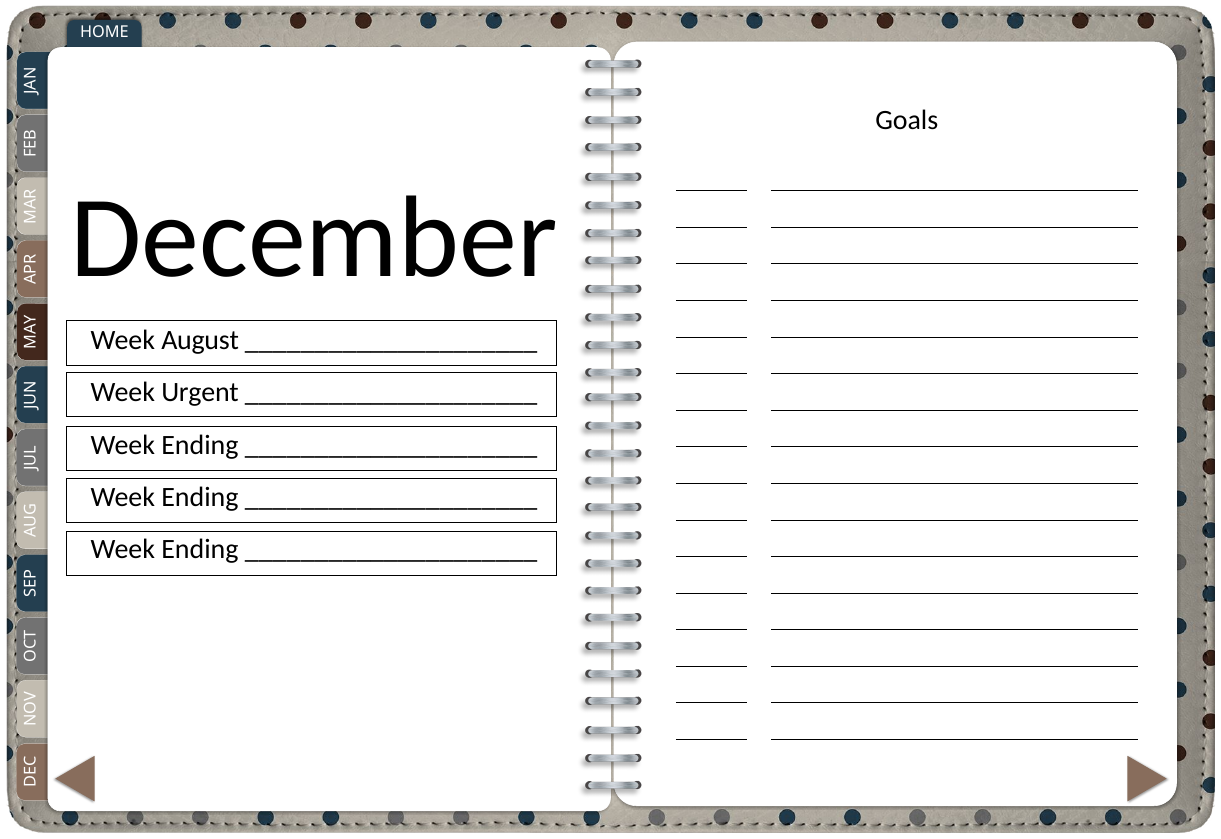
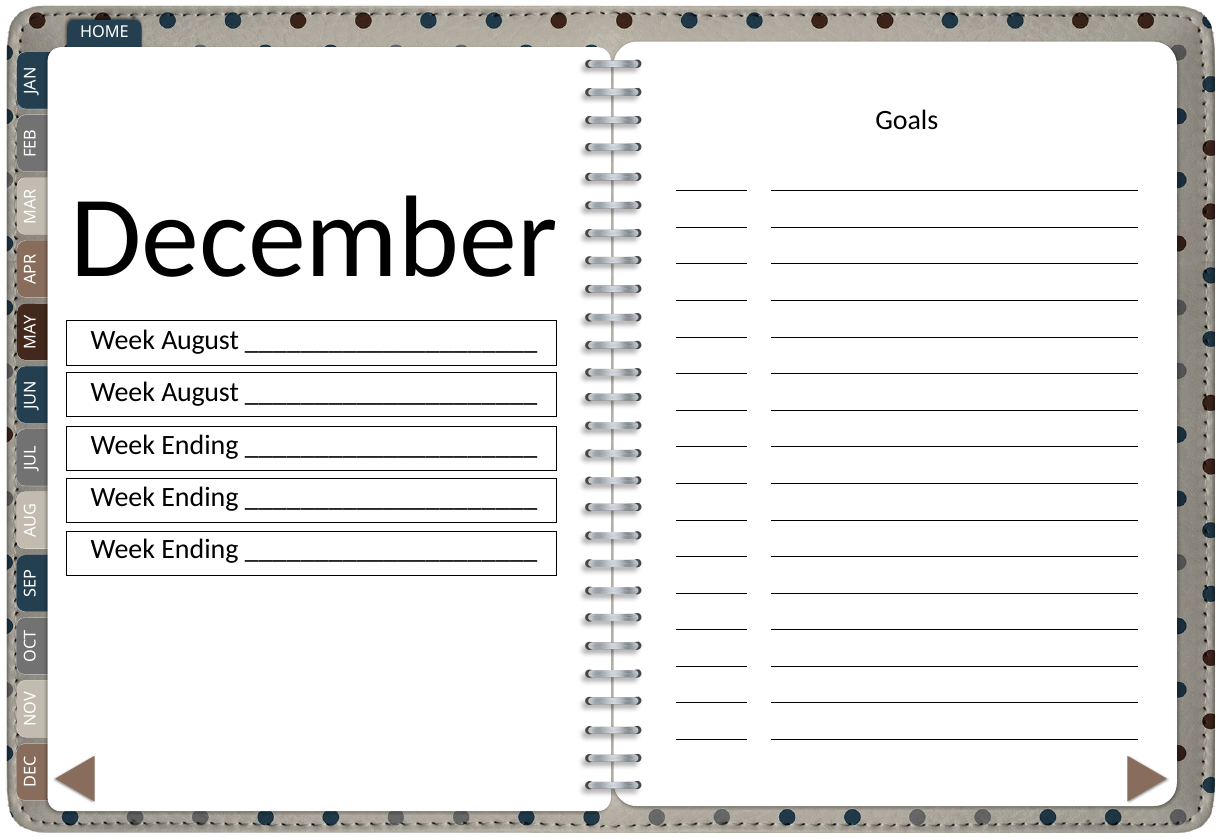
Urgent at (200, 393): Urgent -> August
